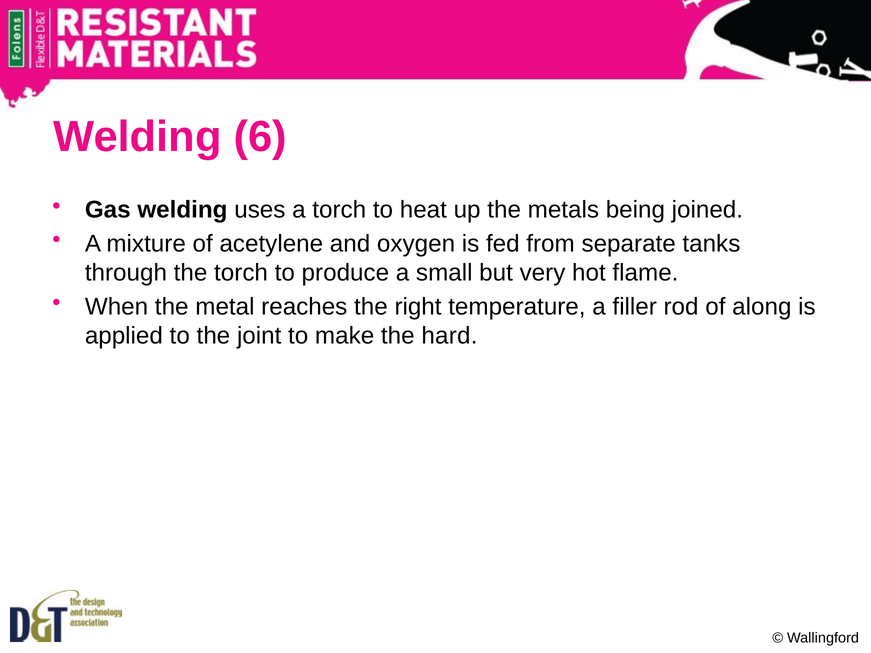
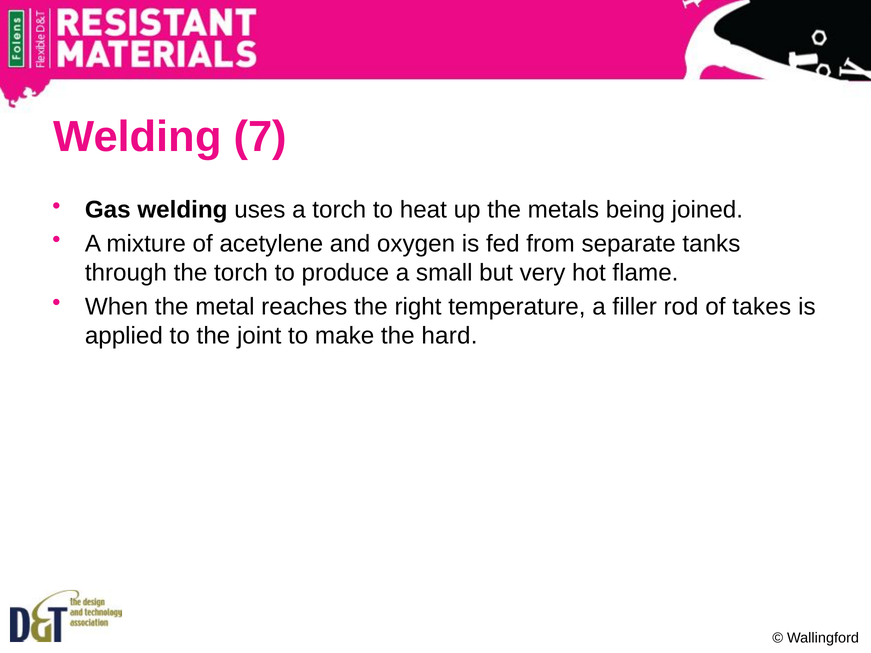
6: 6 -> 7
along: along -> takes
